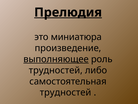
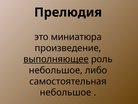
Прелюдия underline: present -> none
трудностей at (56, 70): трудностей -> небольшое
трудностей at (66, 92): трудностей -> небольшое
